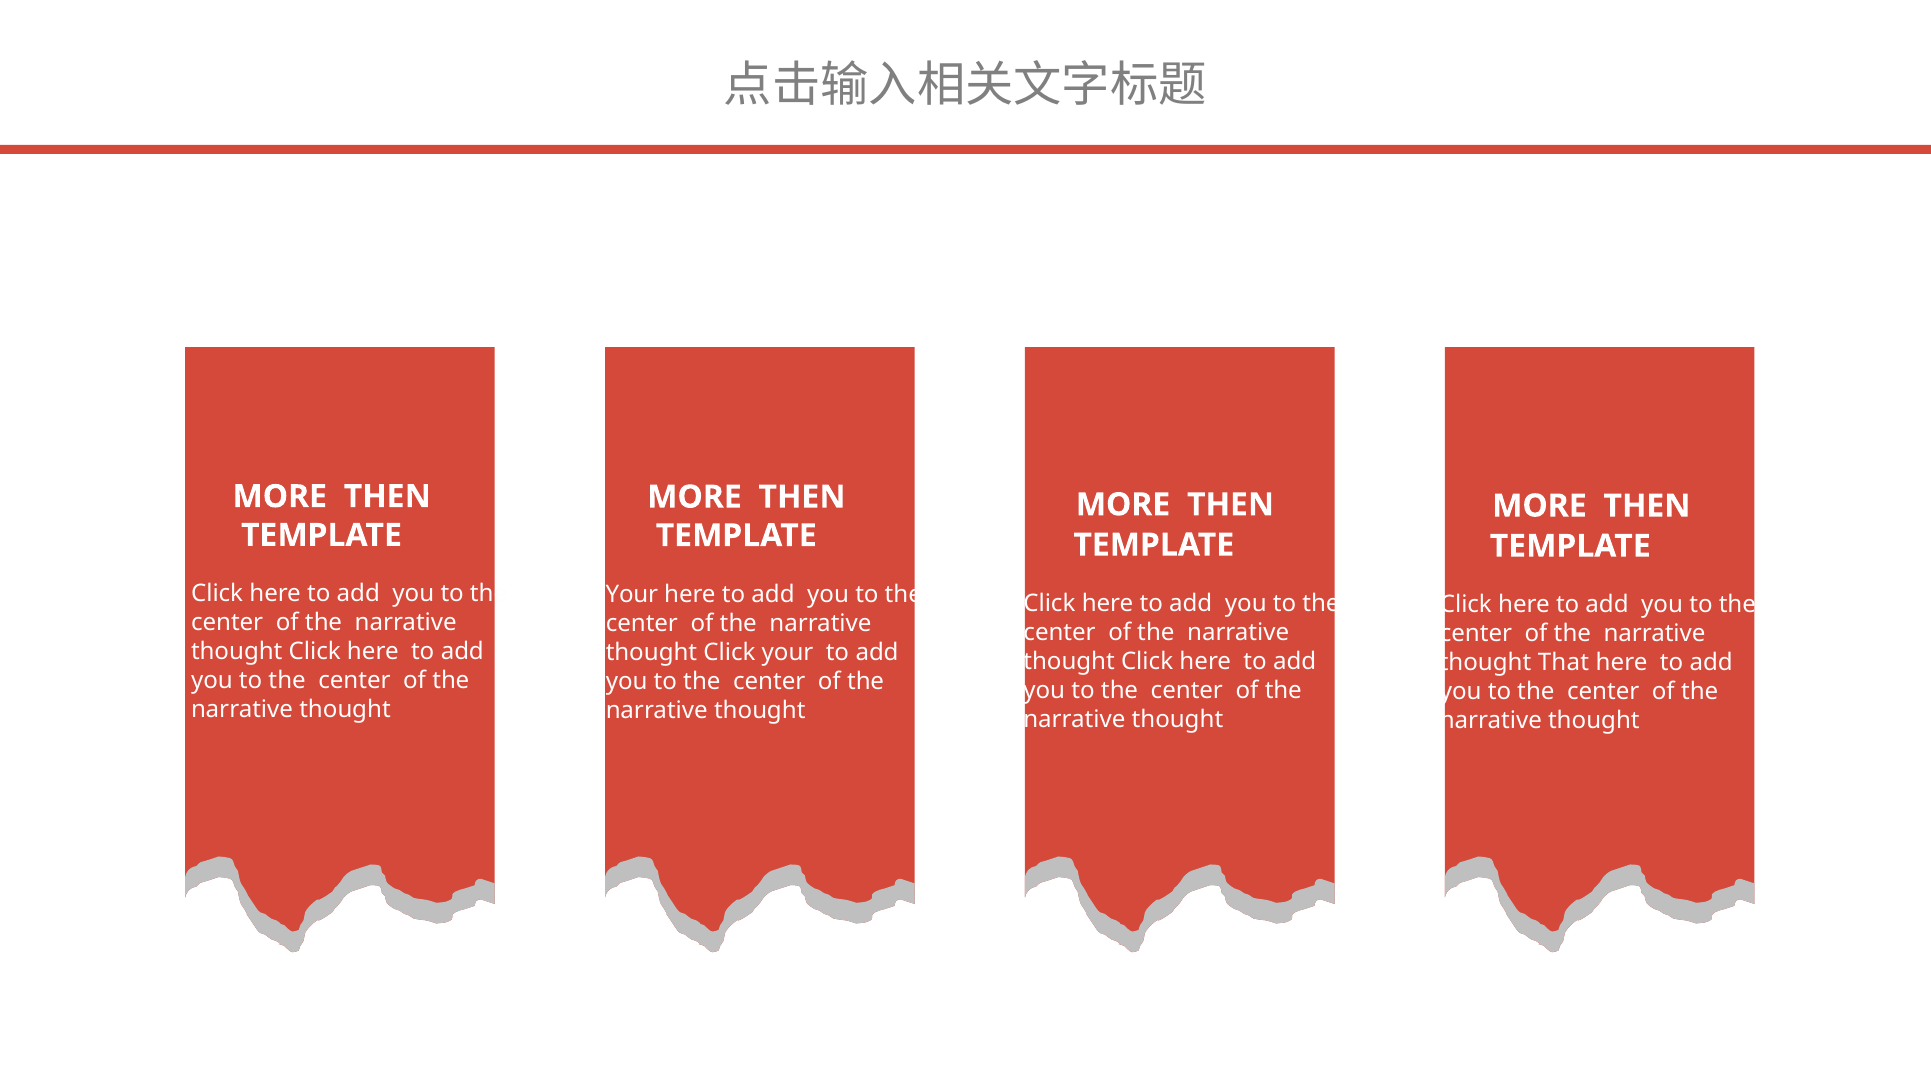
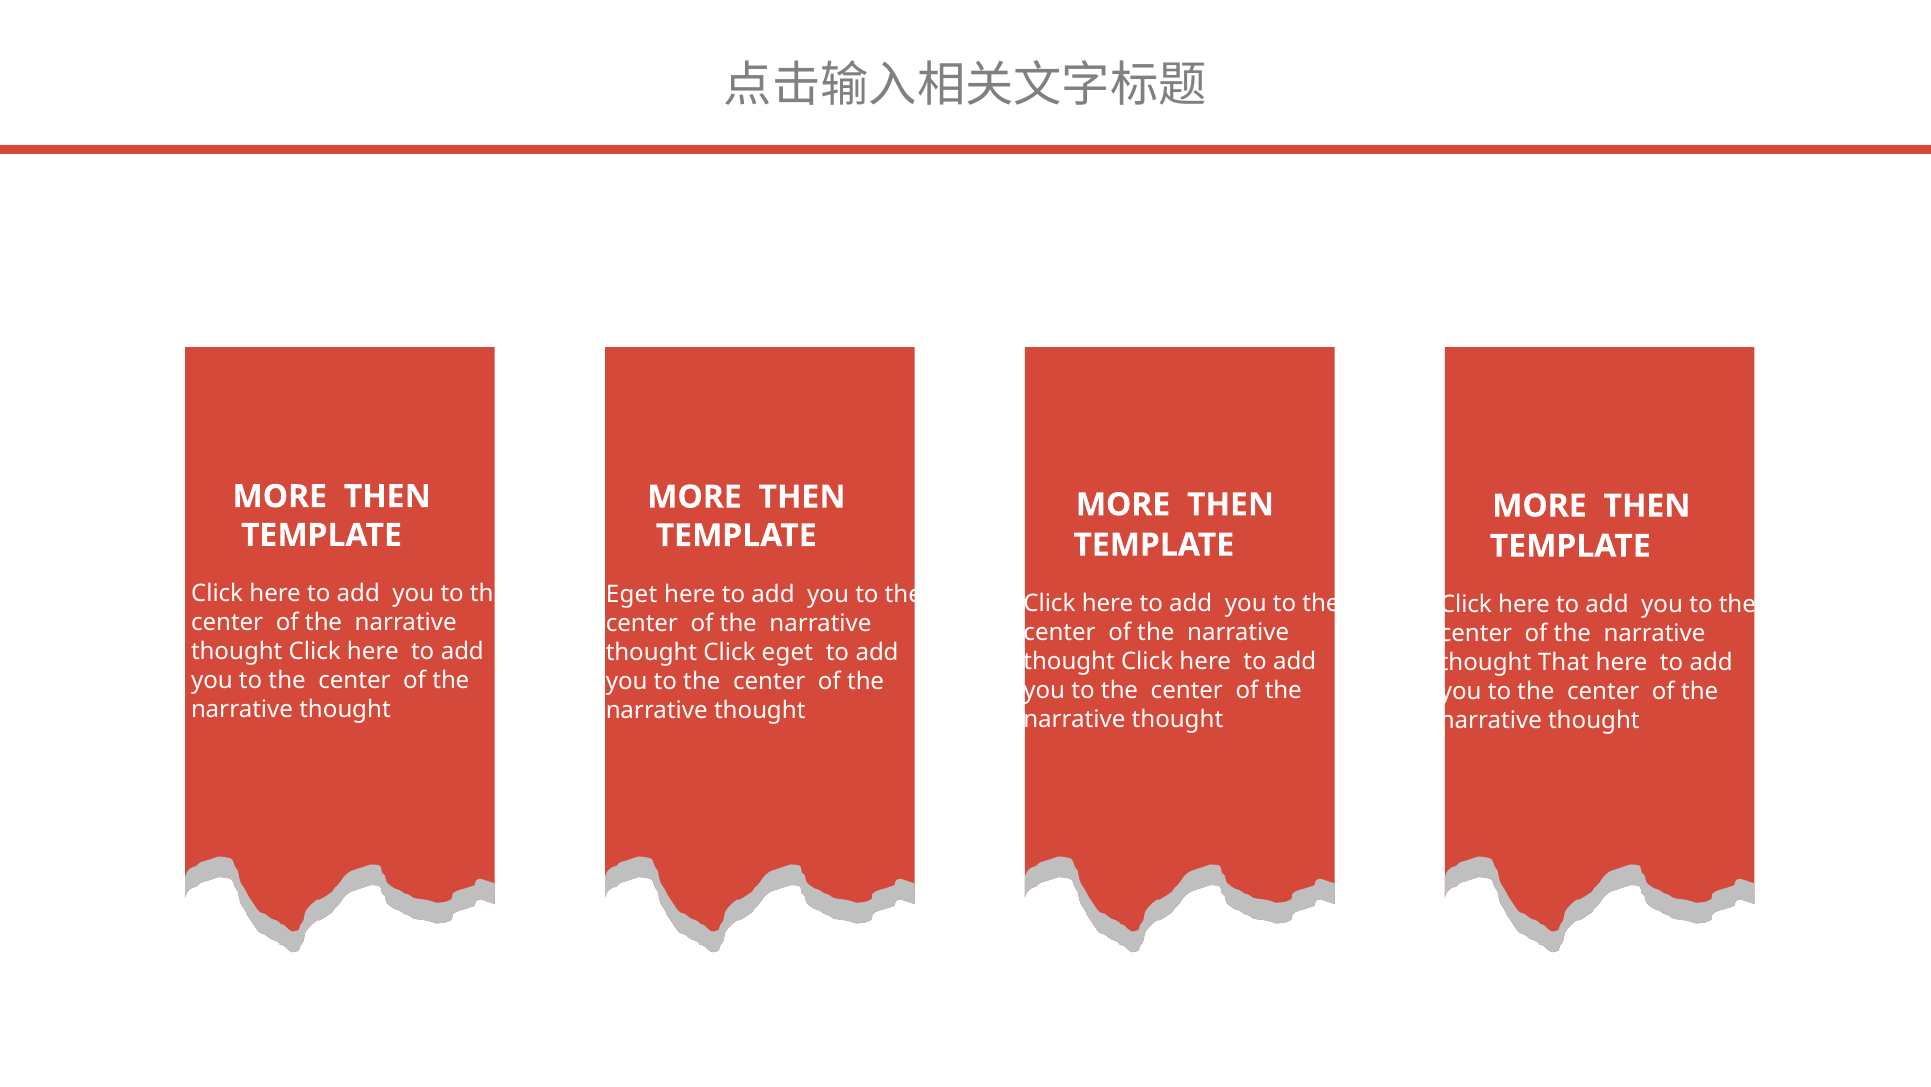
Your at (632, 594): Your -> Eget
Click your: your -> eget
